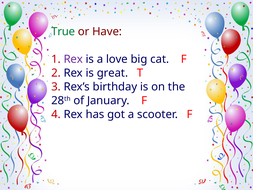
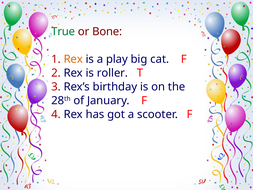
Have: Have -> Bone
Rex at (73, 59) colour: purple -> orange
love: love -> play
great: great -> roller
